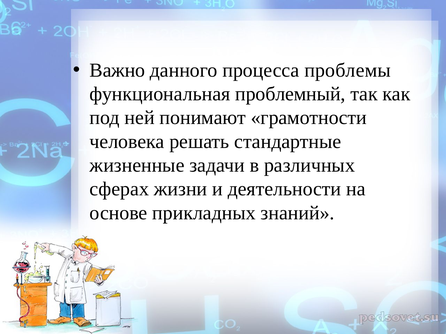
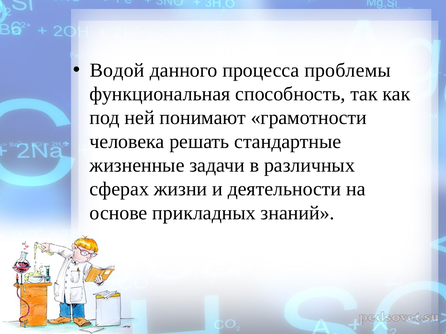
Важно: Важно -> Водой
проблемный: проблемный -> способность
